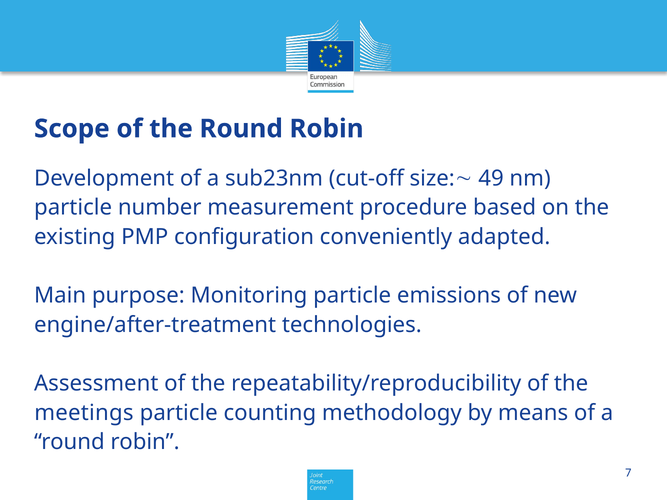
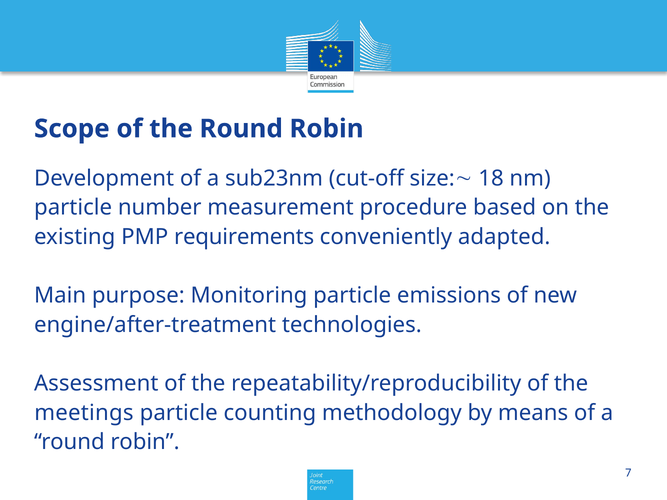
49: 49 -> 18
PMP configuration: configuration -> requirements
